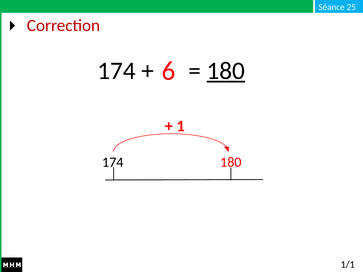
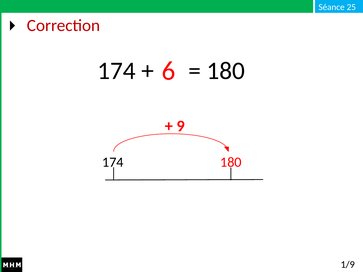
180 at (226, 71) underline: present -> none
1: 1 -> 9
1/1: 1/1 -> 1/9
